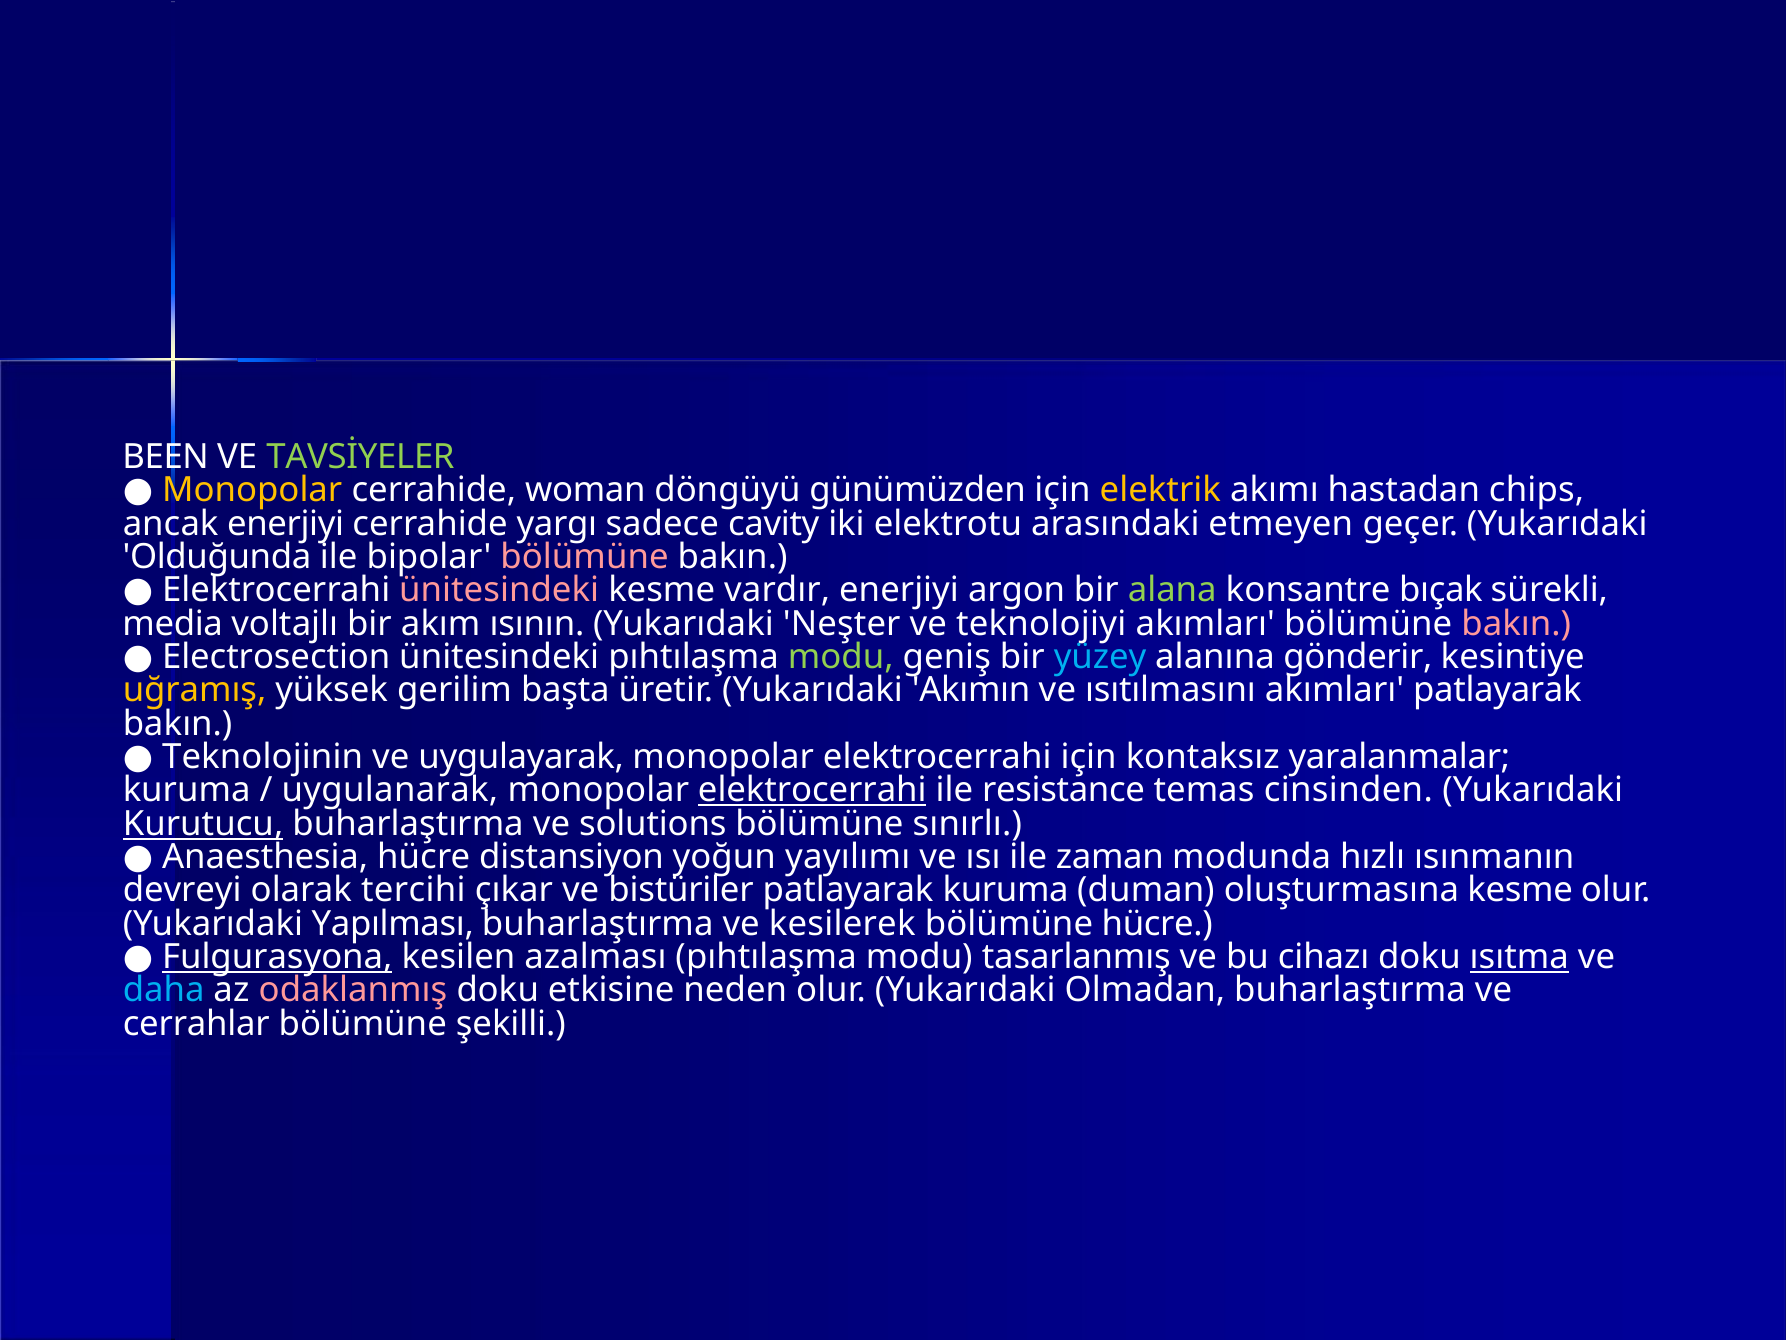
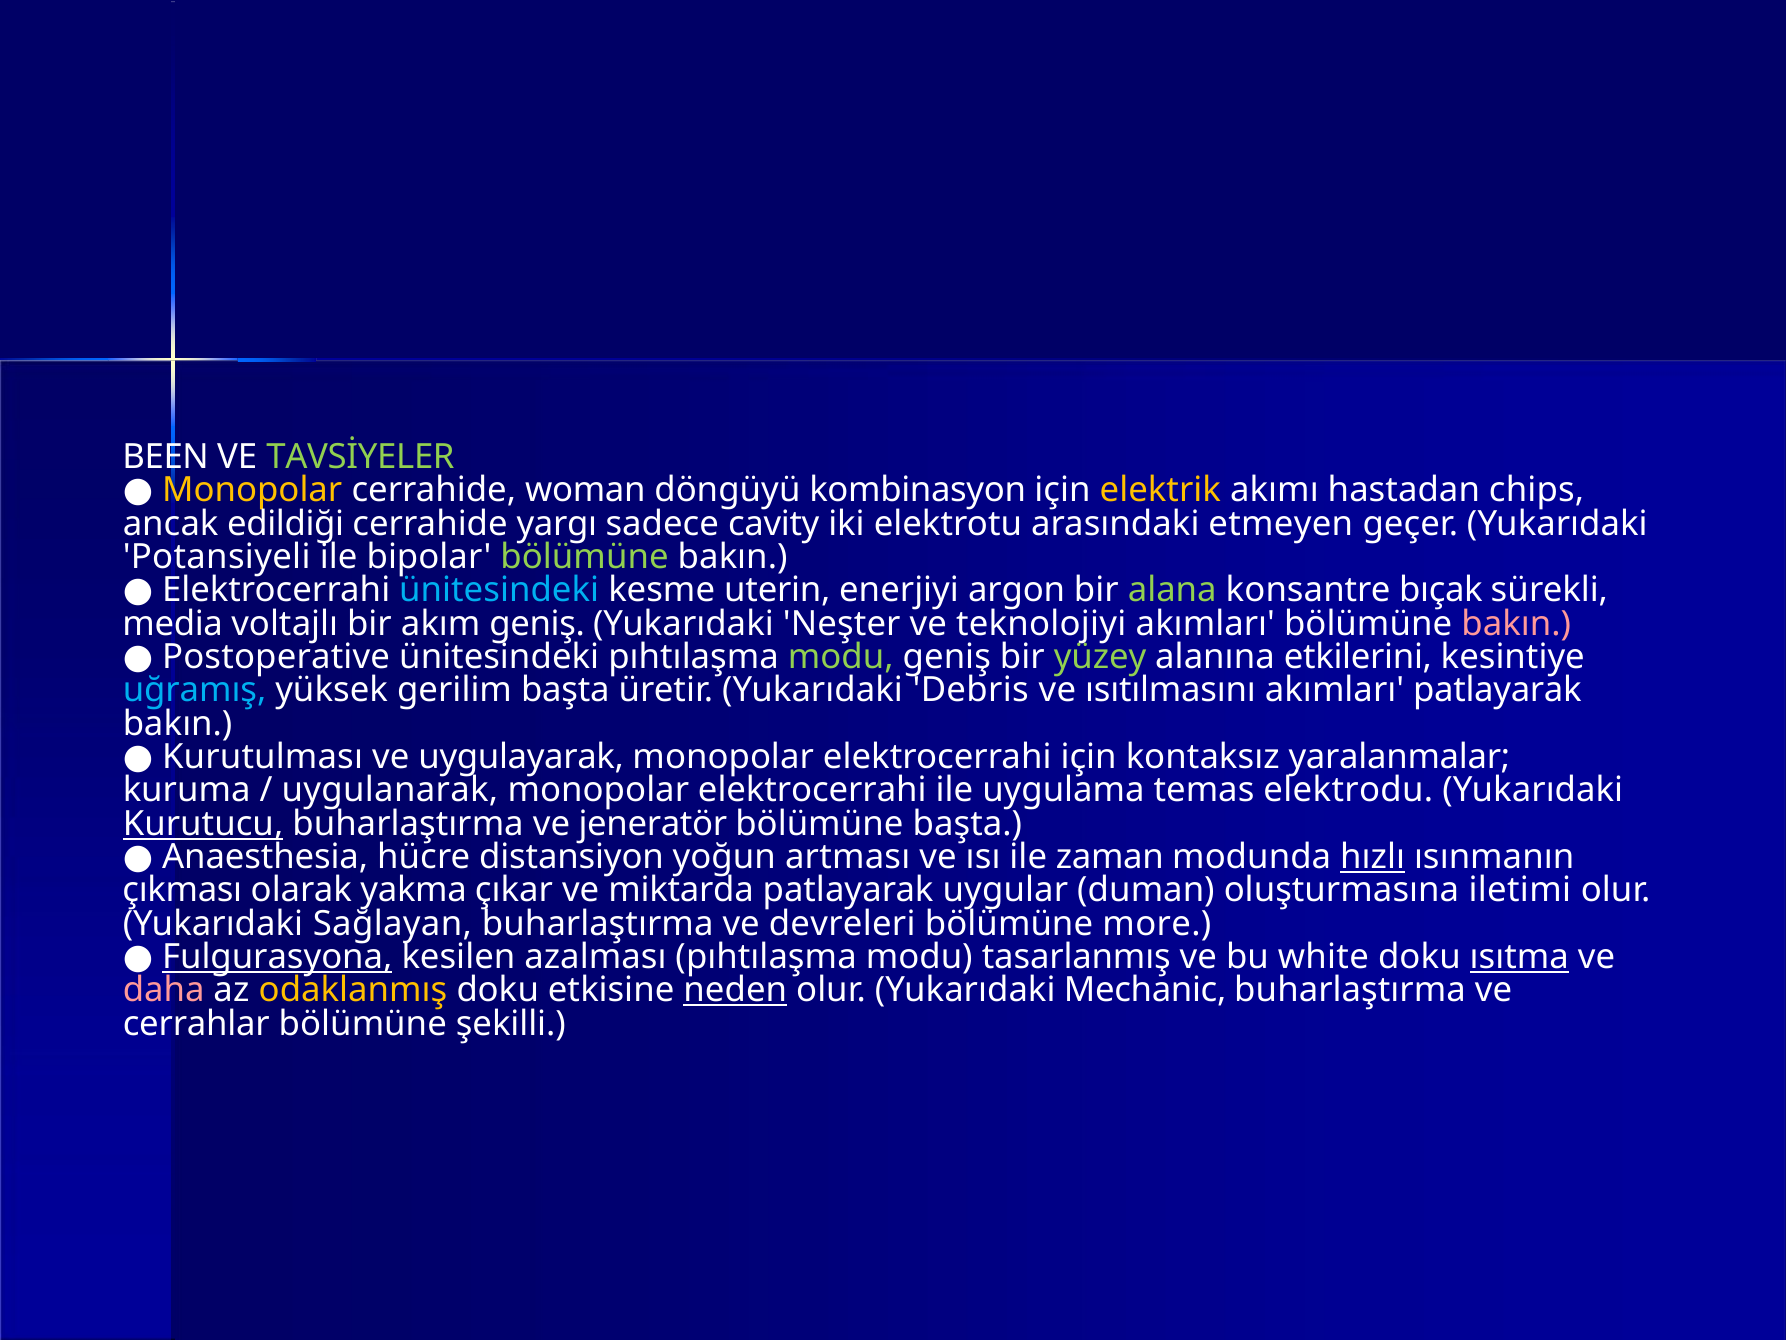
günümüzden: günümüzden -> kombinasyon
ancak enerjiyi: enerjiyi -> edildiği
Olduğunda: Olduğunda -> Potansiyeli
bölümüne at (585, 557) colour: pink -> light green
ünitesindeki at (499, 590) colour: pink -> light blue
vardır: vardır -> uterin
akım ısının: ısının -> geniş
Electrosection: Electrosection -> Postoperative
yüzey colour: light blue -> light green
gönderir: gönderir -> etkilerini
uğramış colour: yellow -> light blue
Akımın: Akımın -> Debris
Teknolojinin: Teknolojinin -> Kurutulması
elektrocerrahi at (812, 790) underline: present -> none
resistance: resistance -> uygulama
cinsinden: cinsinden -> elektrodu
solutions: solutions -> jeneratör
bölümüne sınırlı: sınırlı -> başta
yayılımı: yayılımı -> artması
hızlı underline: none -> present
devreyi: devreyi -> çıkması
tercihi: tercihi -> yakma
bistüriler: bistüriler -> miktarda
patlayarak kuruma: kuruma -> uygular
oluşturmasına kesme: kesme -> iletimi
Yapılması: Yapılması -> Sağlayan
kesilerek: kesilerek -> devreleri
bölümüne hücre: hücre -> more
cihazı: cihazı -> white
daha colour: light blue -> pink
odaklanmış colour: pink -> yellow
neden underline: none -> present
Olmadan: Olmadan -> Mechanic
